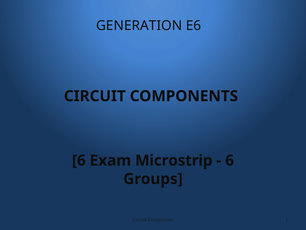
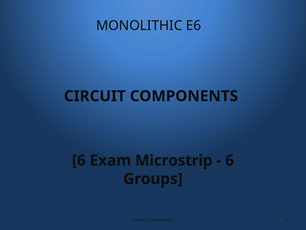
GENERATION: GENERATION -> MONOLITHIC
